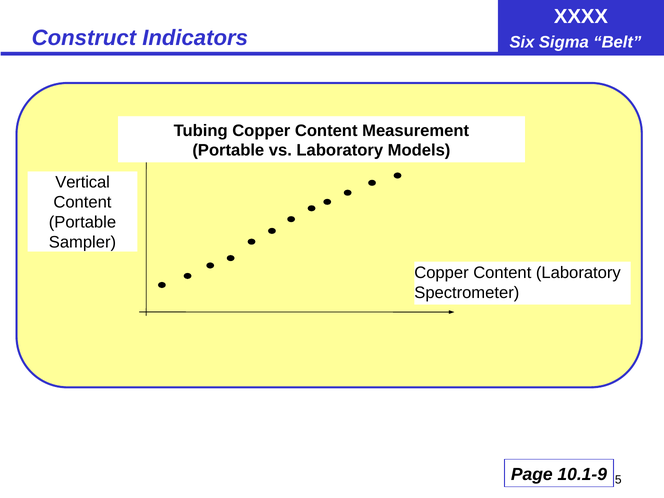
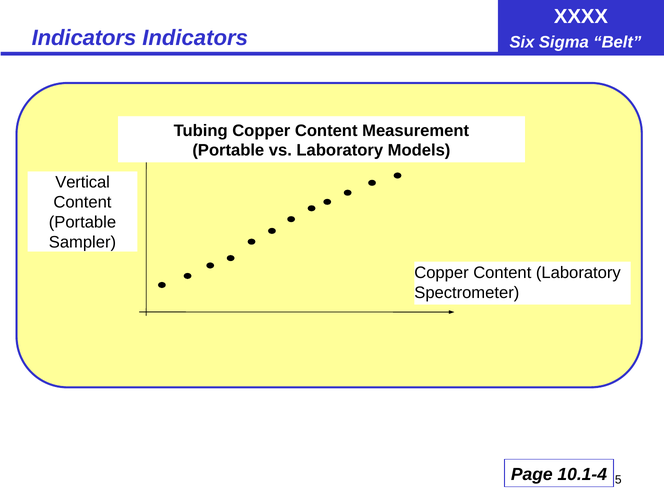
Construct at (84, 38): Construct -> Indicators
10.1-9: 10.1-9 -> 10.1-4
